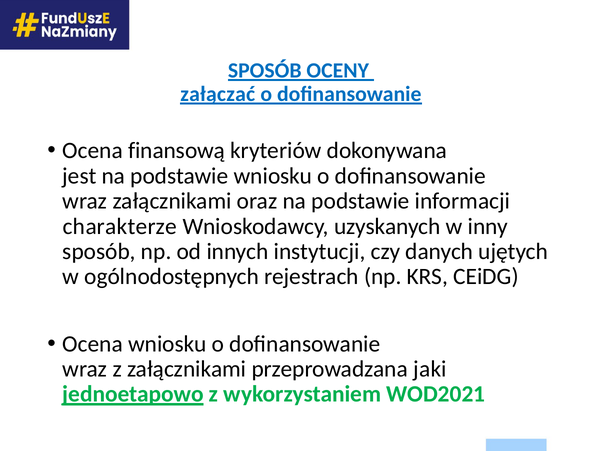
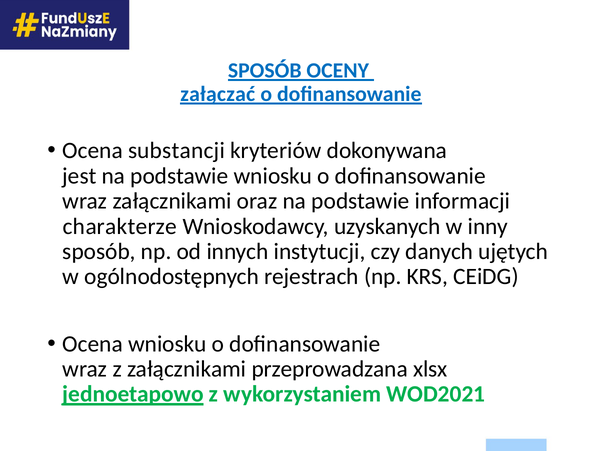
finansową: finansową -> substancji
jaki: jaki -> xlsx
